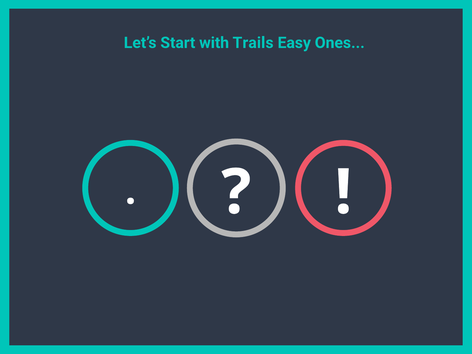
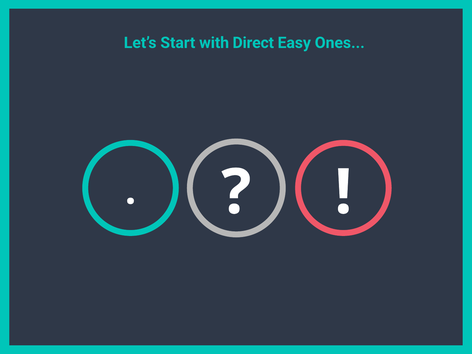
Trails: Trails -> Direct
